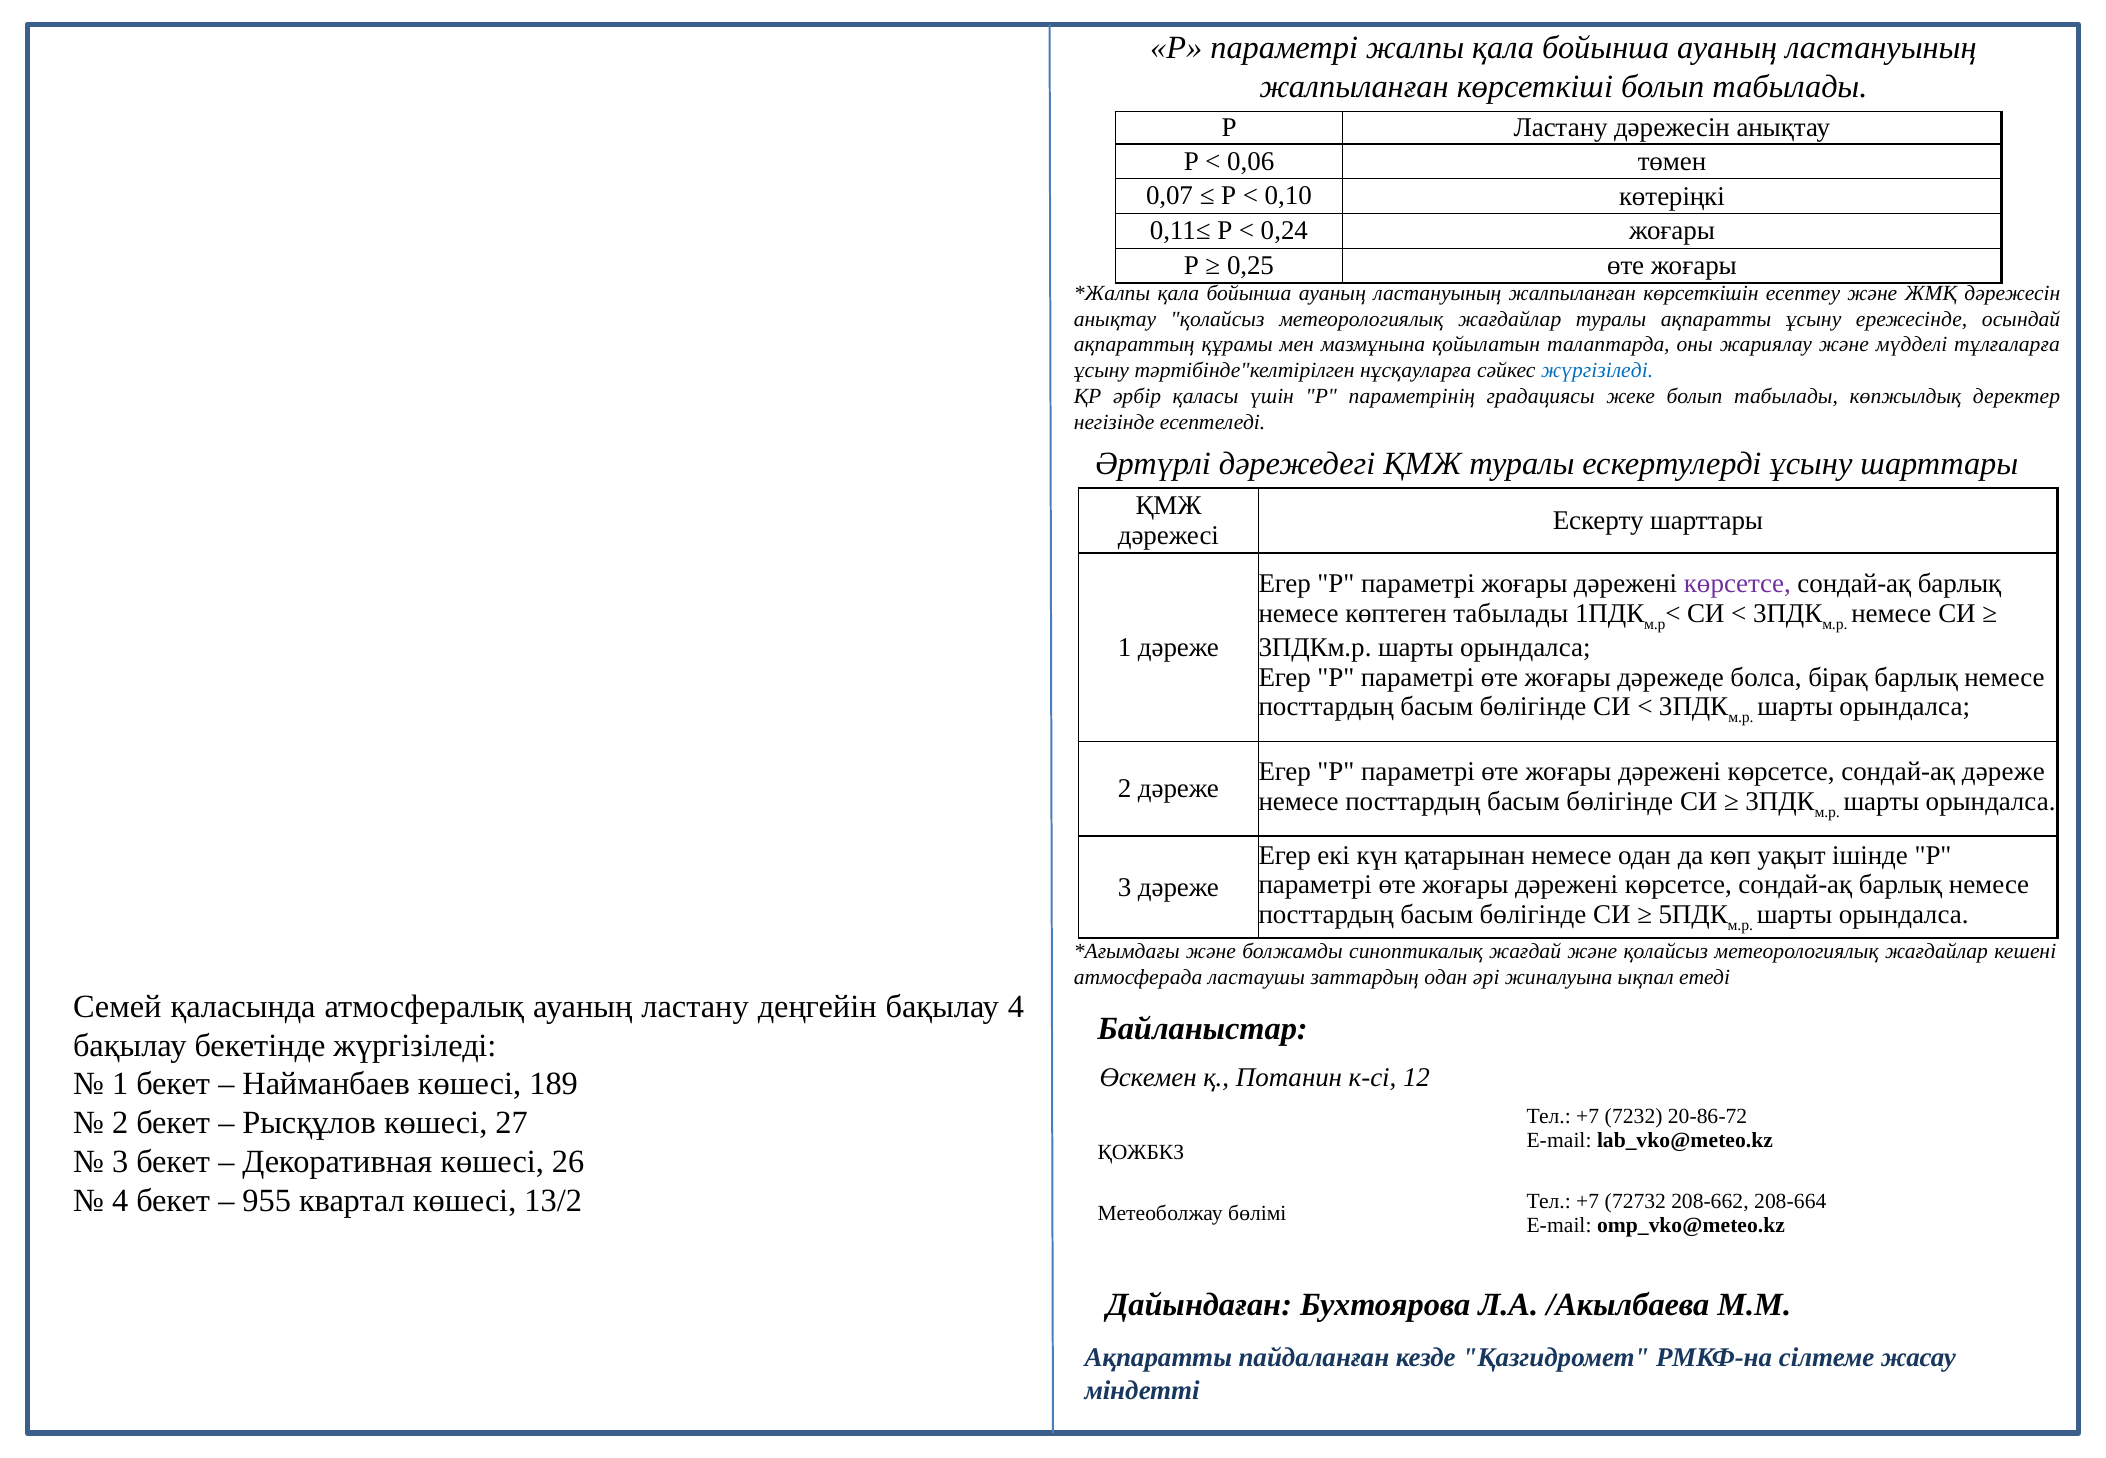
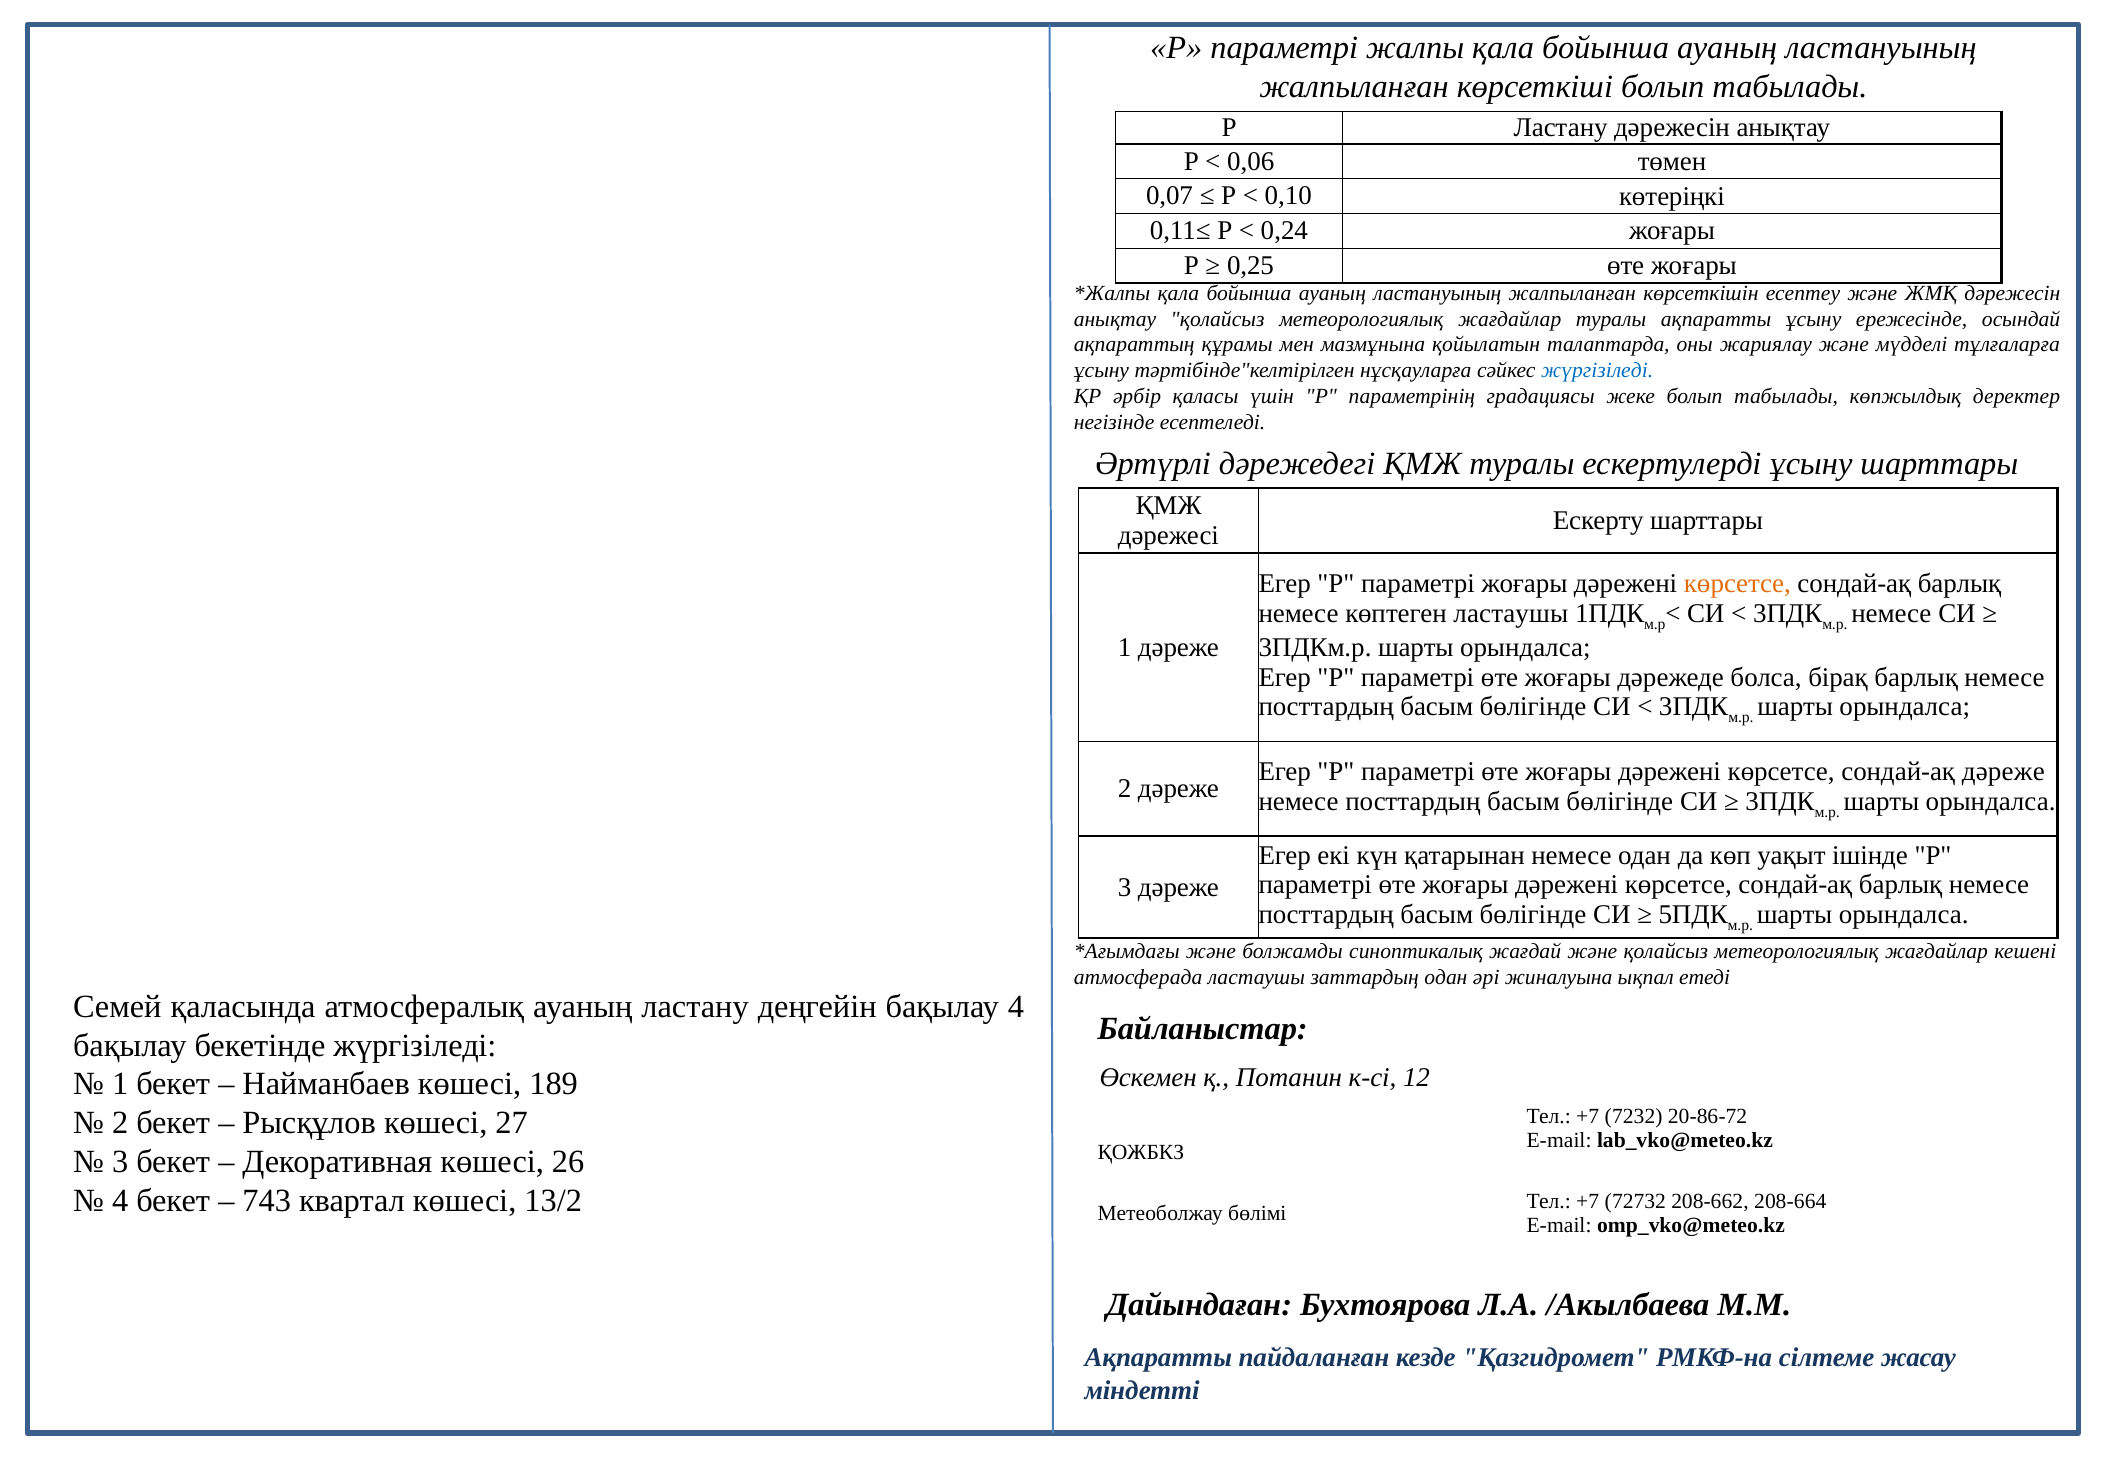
көрсетсе at (1737, 584) colour: purple -> orange
көптеген табылады: табылады -> ластаушы
955: 955 -> 743
